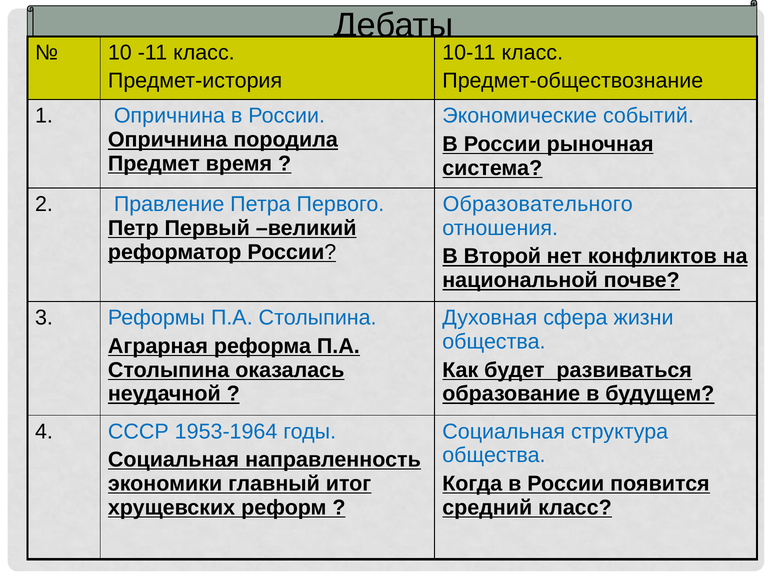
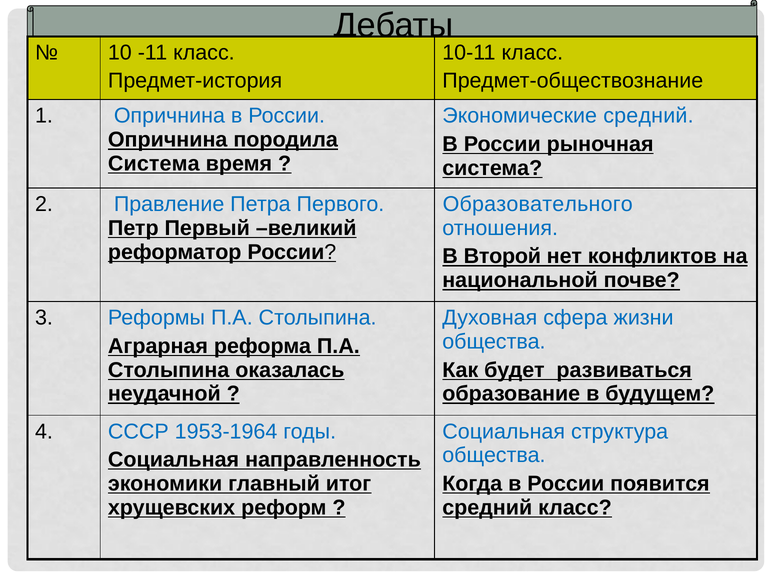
Экономические событий: событий -> средний
Предмет at (154, 164): Предмет -> Система
